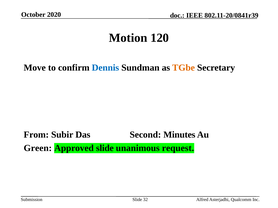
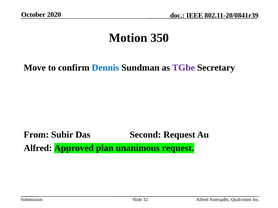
120: 120 -> 350
TGbe colour: orange -> purple
Second Minutes: Minutes -> Request
Green at (38, 148): Green -> Alfred
Approved slide: slide -> plan
